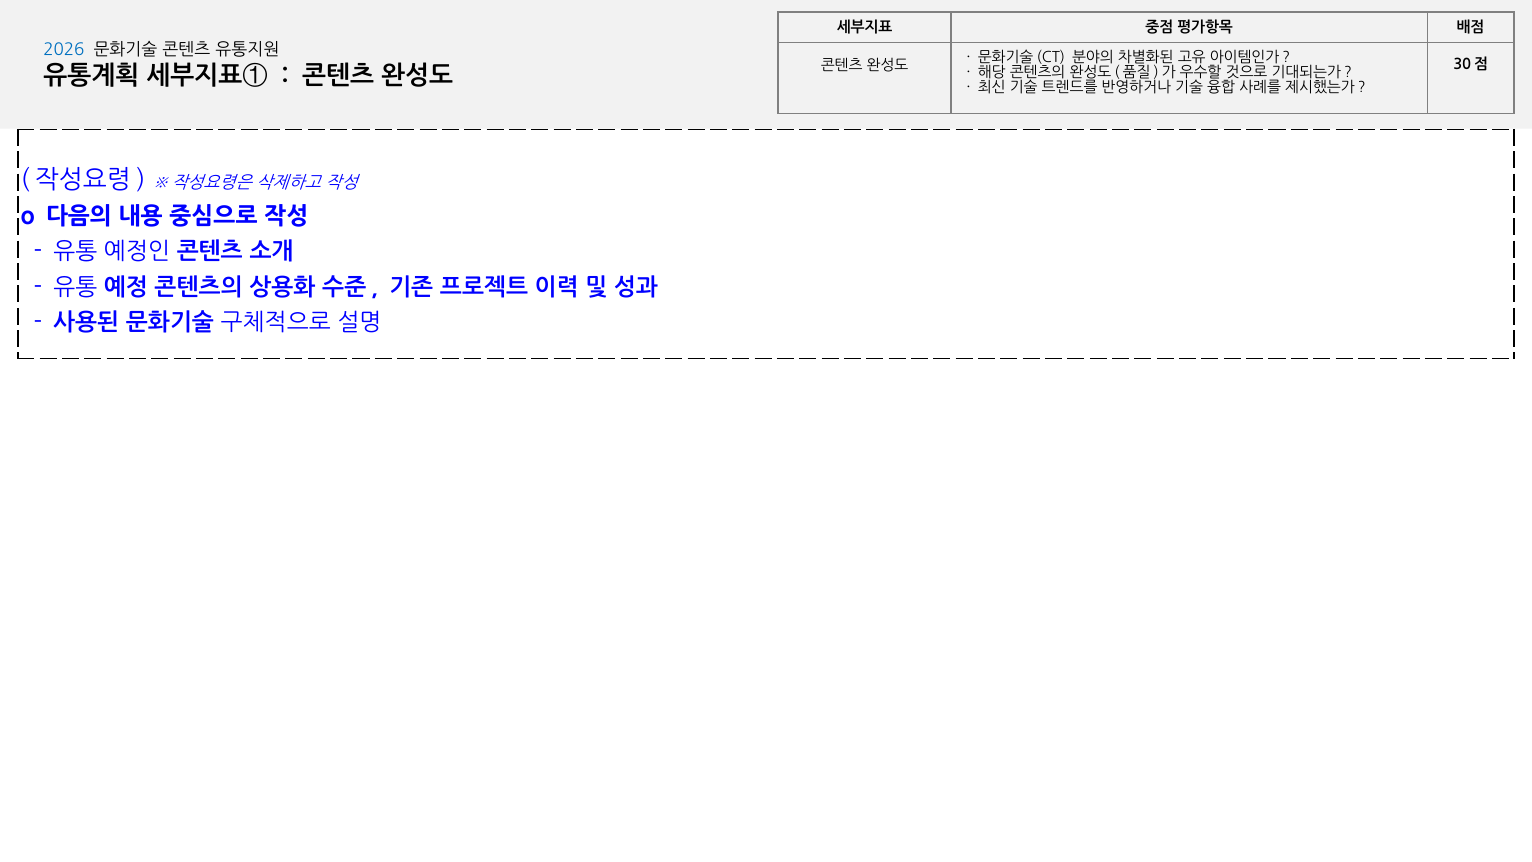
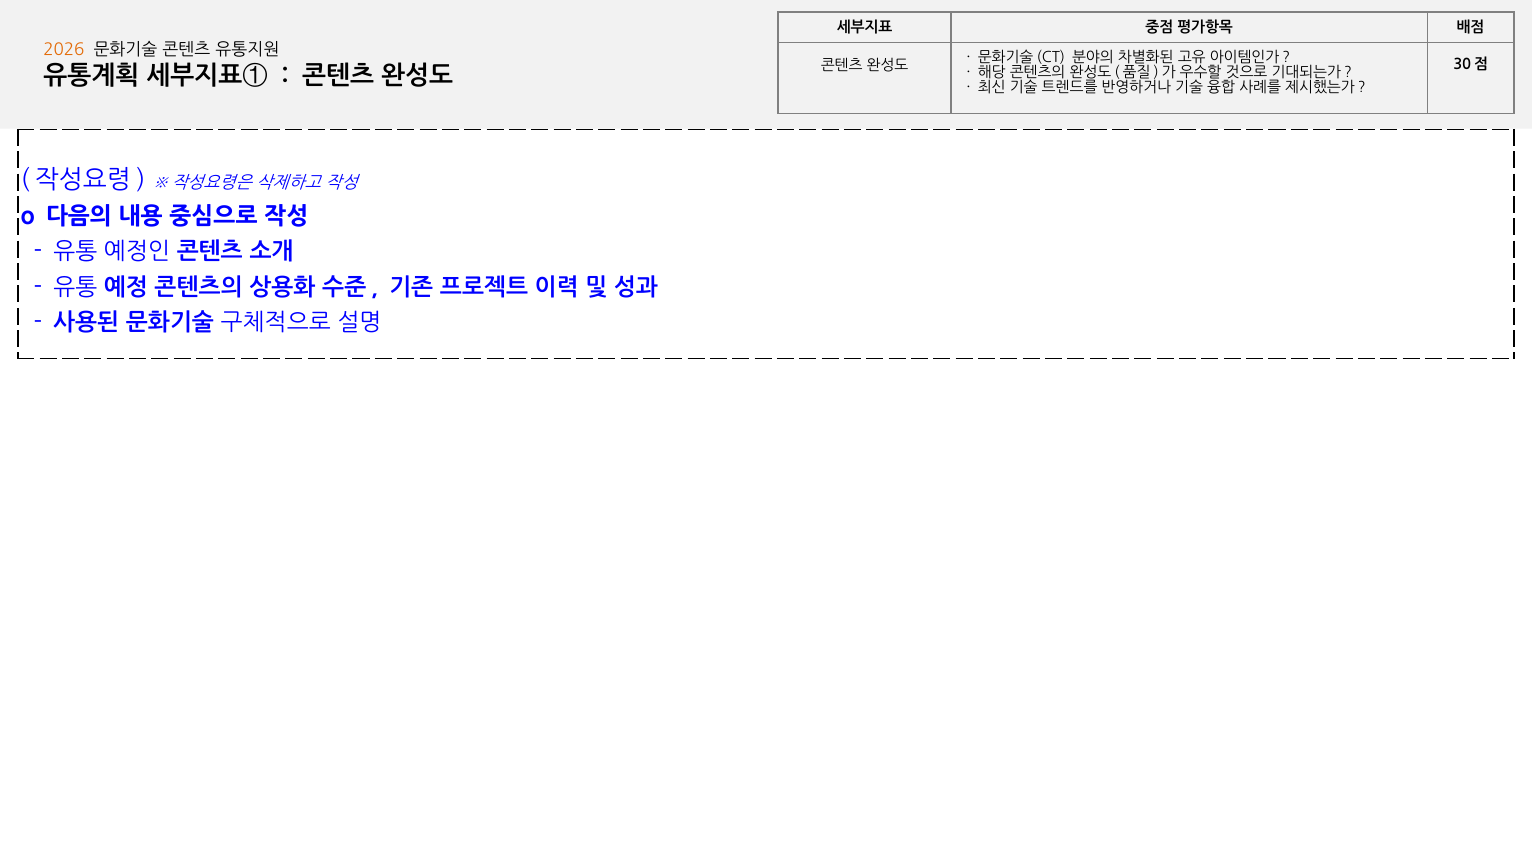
2026 colour: blue -> orange
